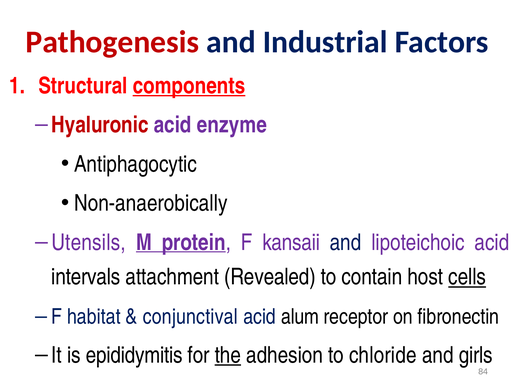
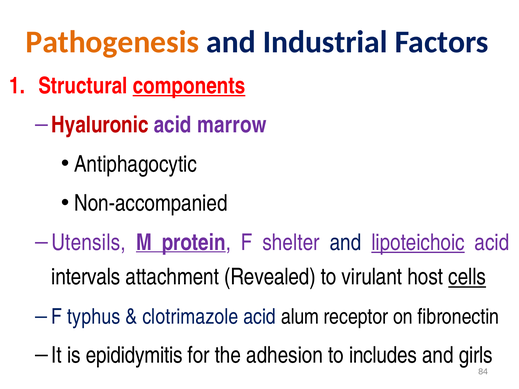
Pathogenesis colour: red -> orange
enzyme: enzyme -> marrow
Non-anaerobically: Non-anaerobically -> Non-accompanied
kansaii: kansaii -> shelter
lipoteichoic underline: none -> present
contain: contain -> virulant
habitat: habitat -> typhus
conjunctival: conjunctival -> clotrimazole
the underline: present -> none
chloride: chloride -> includes
